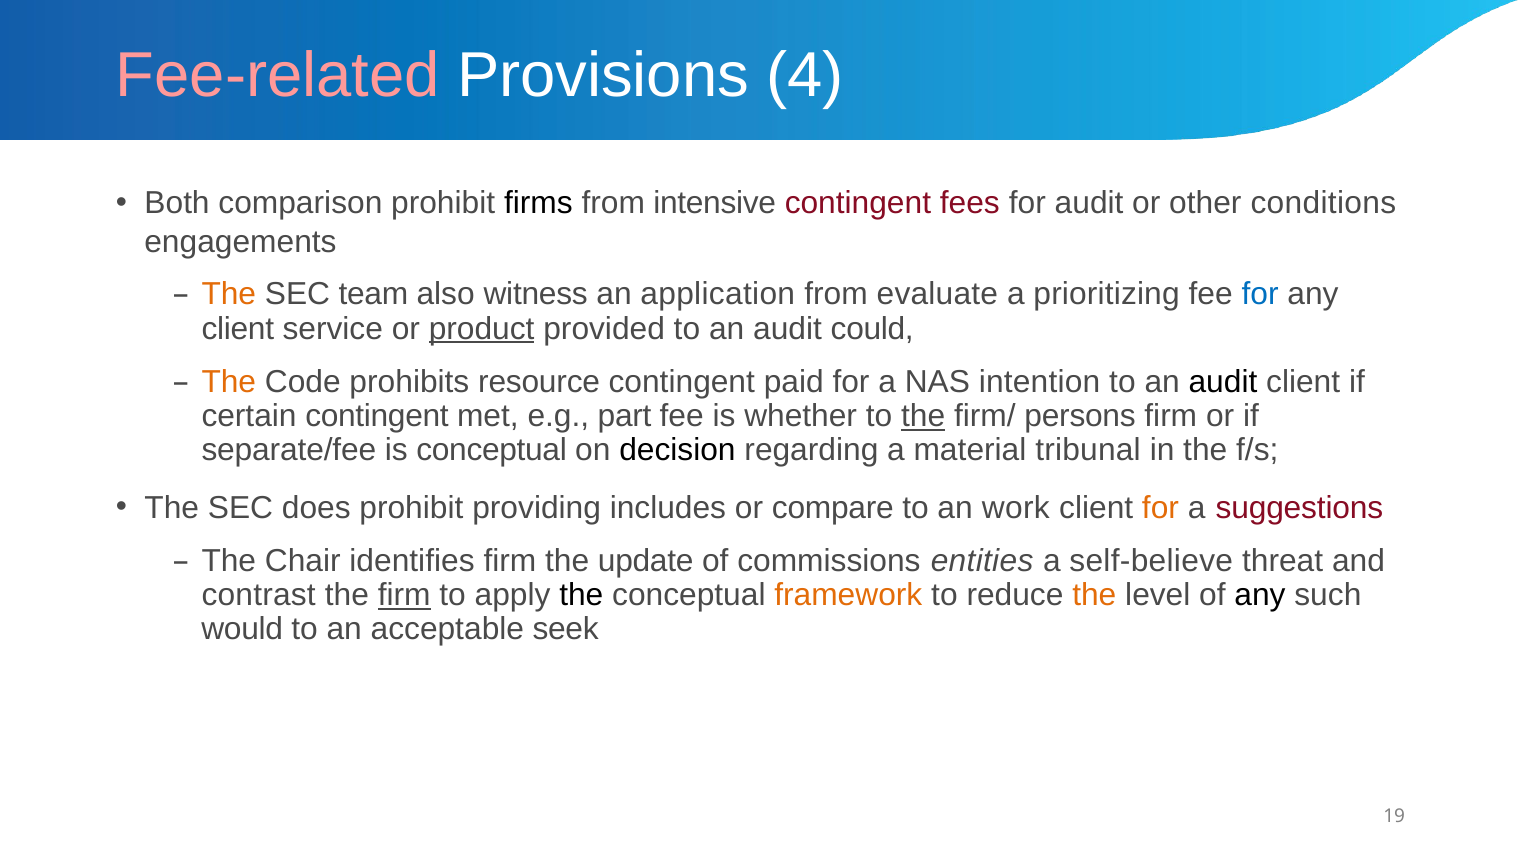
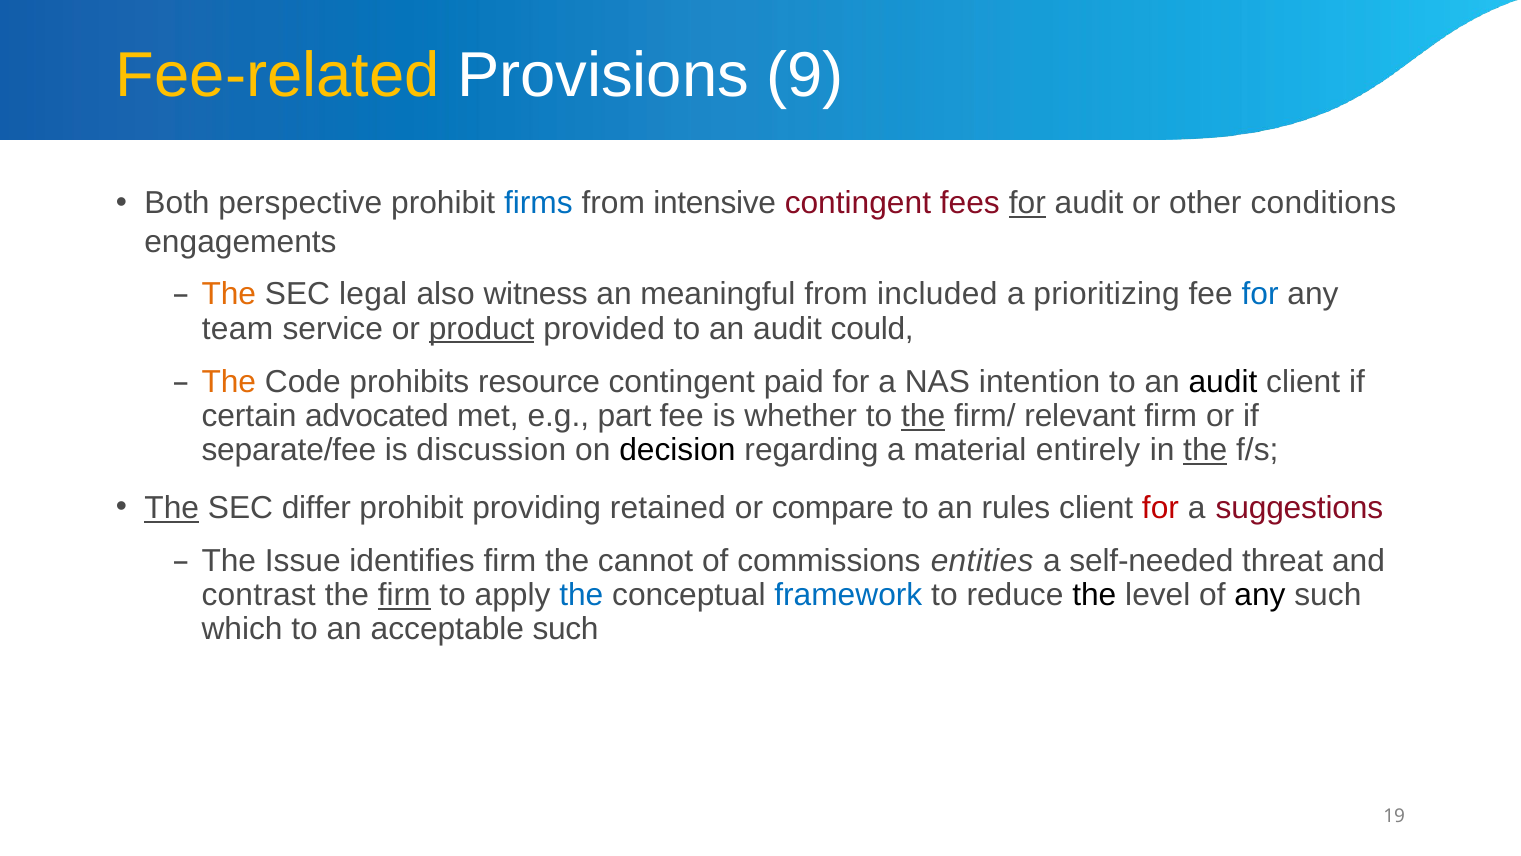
Fee-related colour: pink -> yellow
4: 4 -> 9
comparison: comparison -> perspective
firms colour: black -> blue
for at (1027, 203) underline: none -> present
team: team -> legal
application: application -> meaningful
evaluate: evaluate -> included
client at (238, 328): client -> team
certain contingent: contingent -> advocated
persons: persons -> relevant
is conceptual: conceptual -> discussion
tribunal: tribunal -> entirely
the at (1205, 450) underline: none -> present
The at (172, 508) underline: none -> present
does: does -> differ
includes: includes -> retained
work: work -> rules
for at (1161, 508) colour: orange -> red
Chair: Chair -> Issue
update: update -> cannot
self-believe: self-believe -> self-needed
the at (581, 595) colour: black -> blue
framework colour: orange -> blue
the at (1094, 595) colour: orange -> black
would: would -> which
acceptable seek: seek -> such
